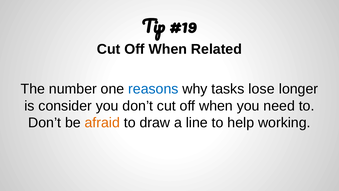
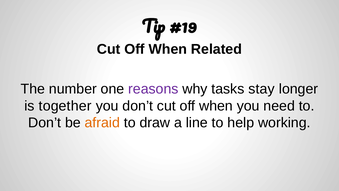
reasons colour: blue -> purple
lose: lose -> stay
consider: consider -> together
